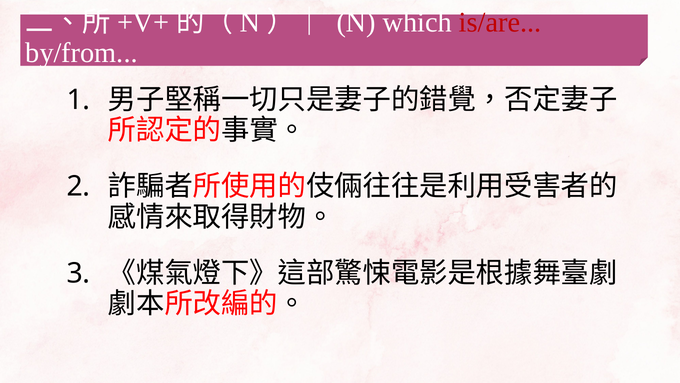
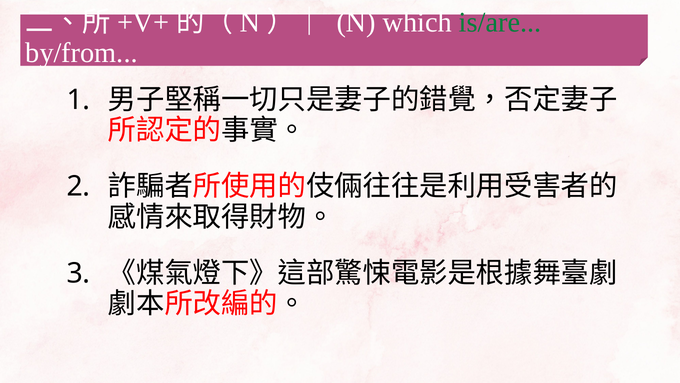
is/are colour: red -> green
